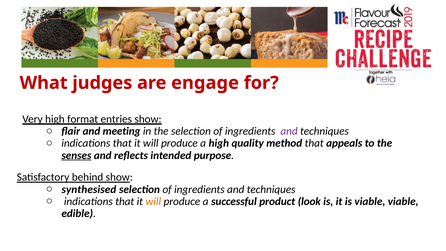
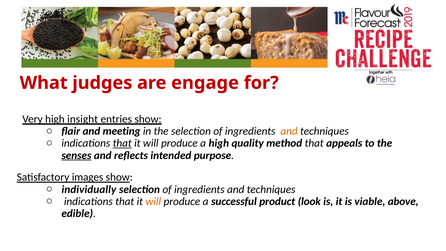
format: format -> insight
and at (289, 131) colour: purple -> orange
that at (122, 143) underline: none -> present
behind: behind -> images
synthesised: synthesised -> individually
viable viable: viable -> above
